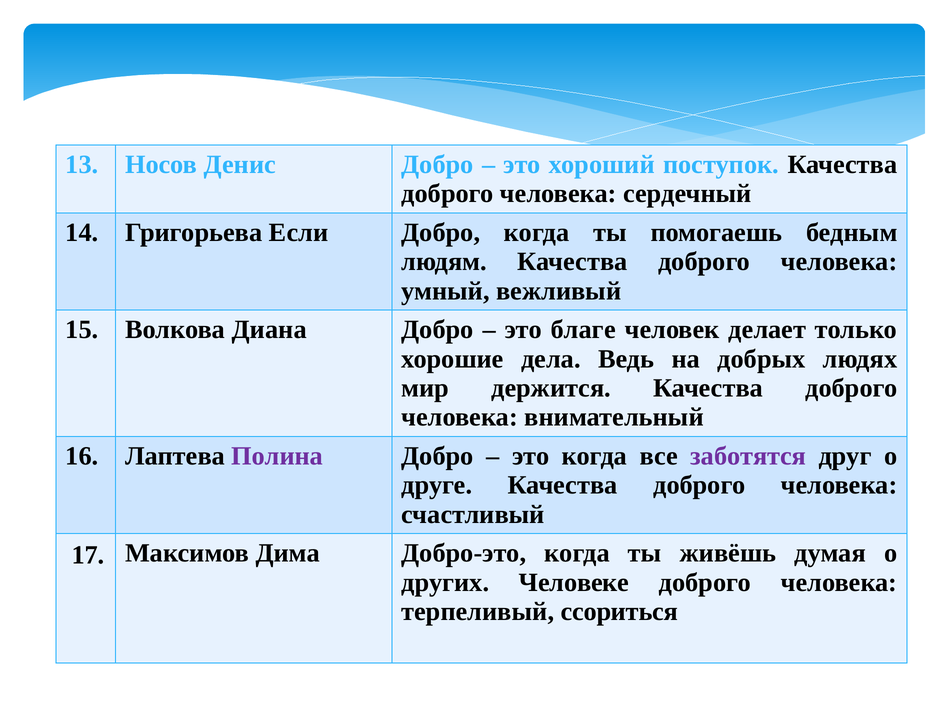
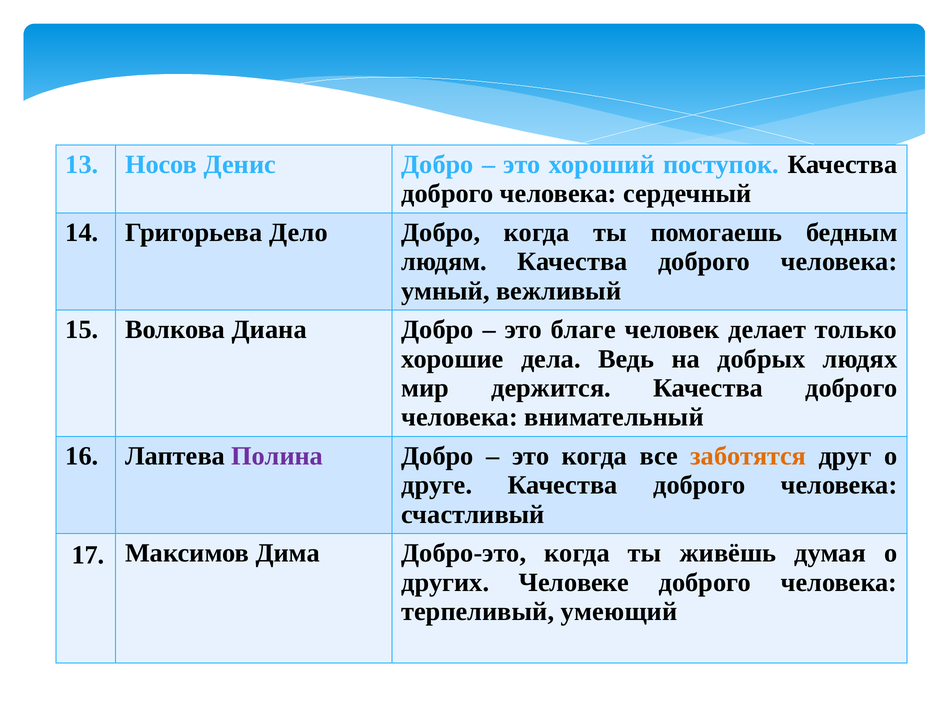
Если: Если -> Дело
заботятся colour: purple -> orange
ссориться: ссориться -> умеющий
